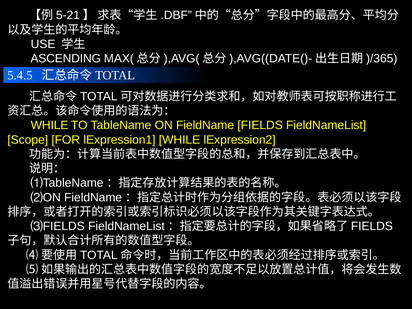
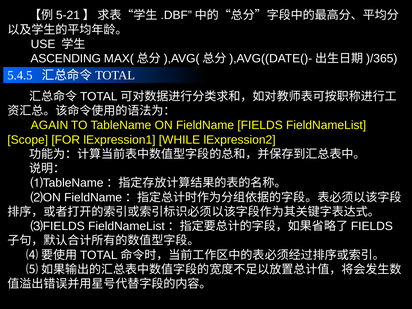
WHILE at (50, 125): WHILE -> AGAIN
